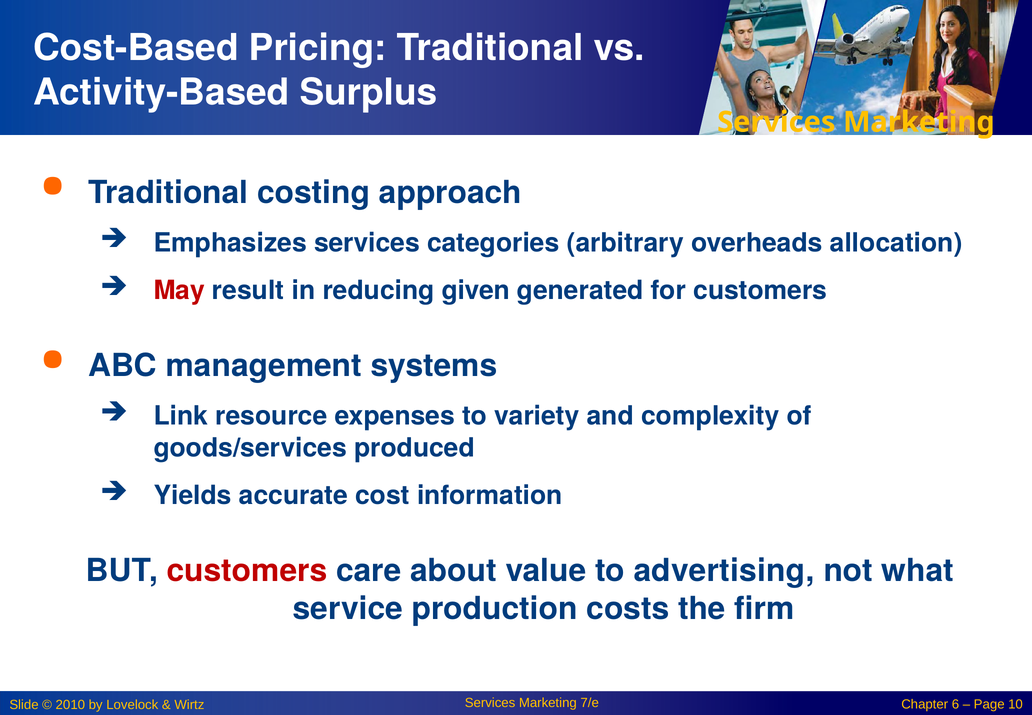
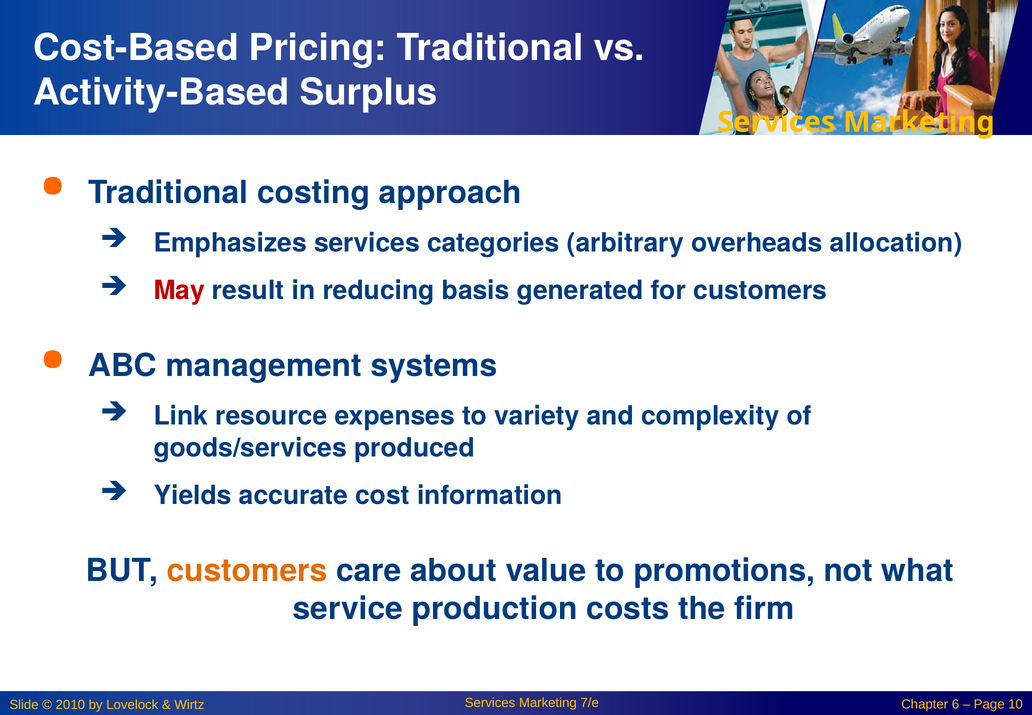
given: given -> basis
customers at (247, 570) colour: red -> orange
advertising: advertising -> promotions
